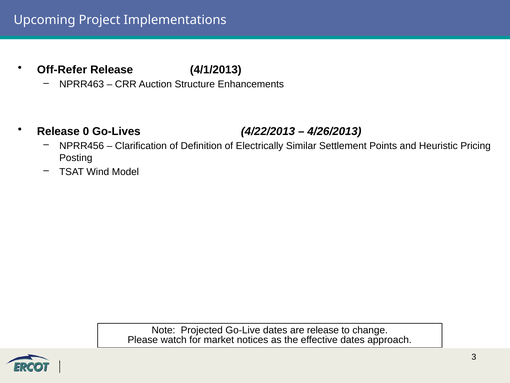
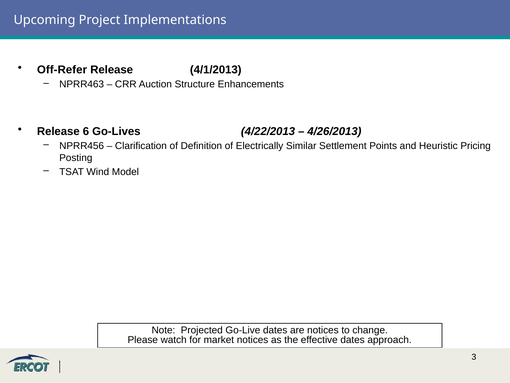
0: 0 -> 6
are release: release -> notices
